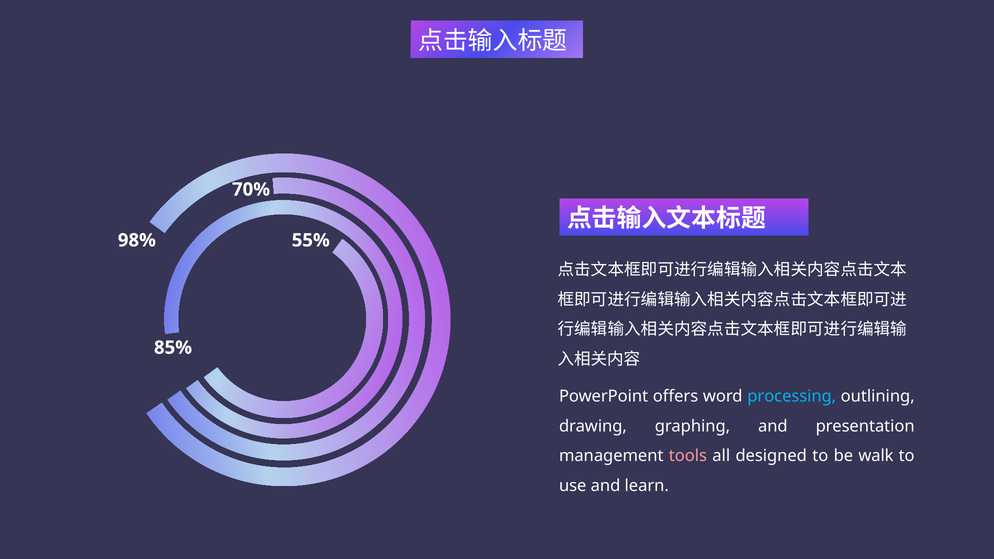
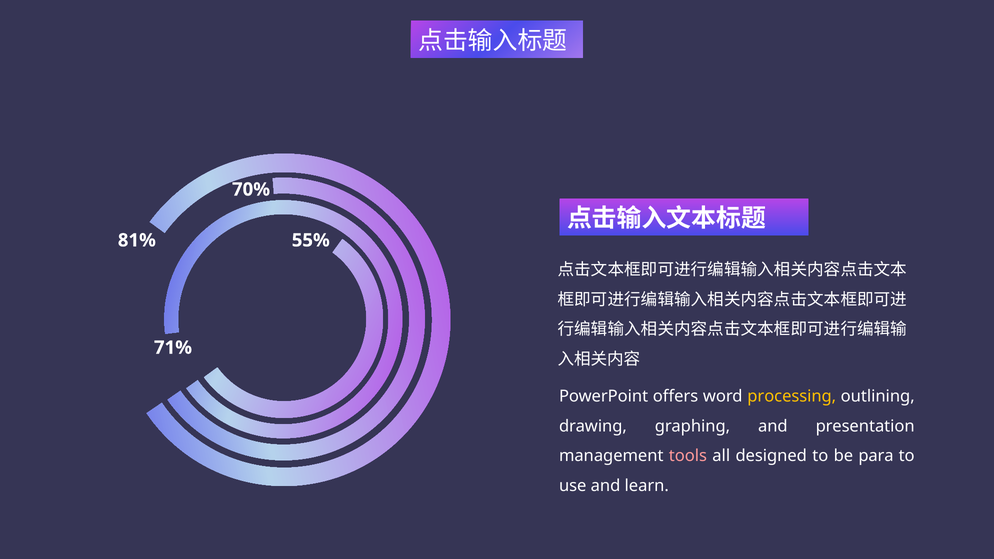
98%: 98% -> 81%
85%: 85% -> 71%
processing colour: light blue -> yellow
walk: walk -> para
